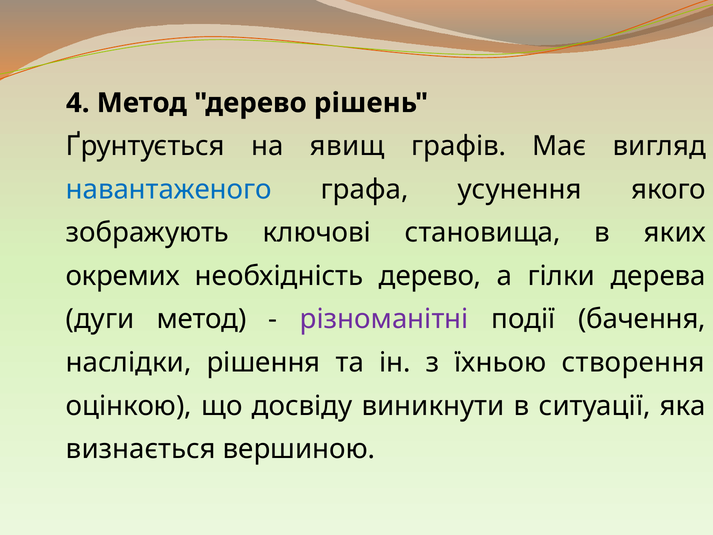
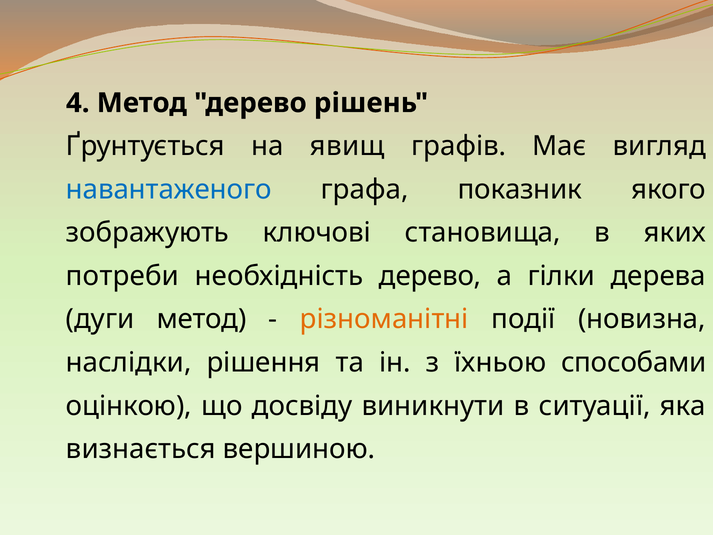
усунення: усунення -> показник
окремих: окремих -> потреби
різноманітні colour: purple -> orange
бачення: бачення -> новизна
створення: створення -> способами
